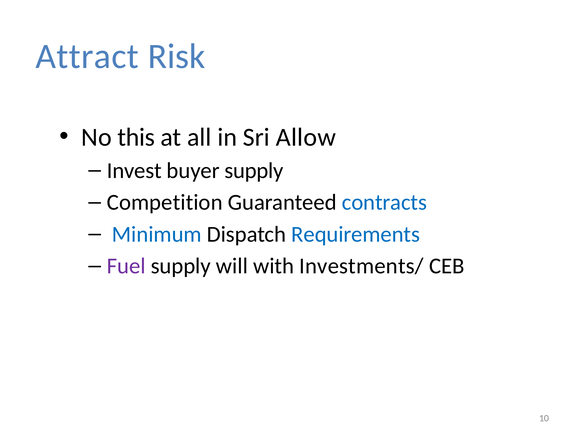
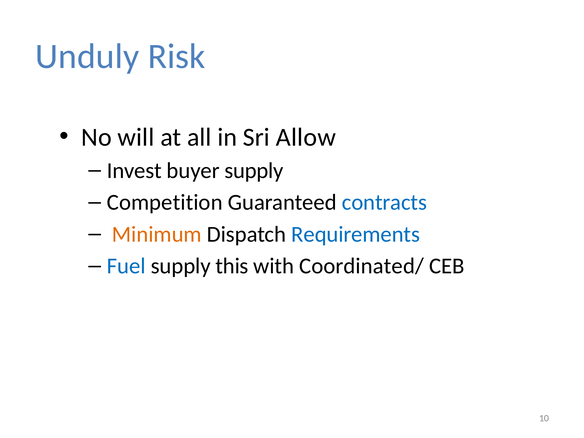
Attract: Attract -> Unduly
this: this -> will
Minimum colour: blue -> orange
Fuel colour: purple -> blue
will: will -> this
Investments/: Investments/ -> Coordinated/
